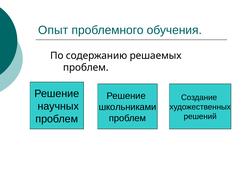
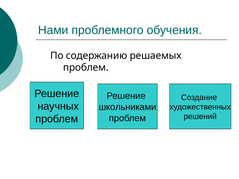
Опыт: Опыт -> Нами
